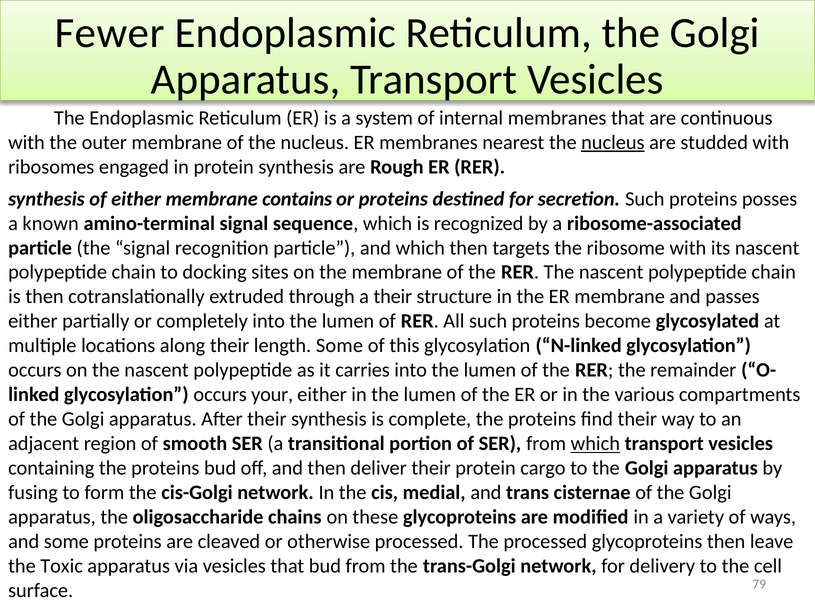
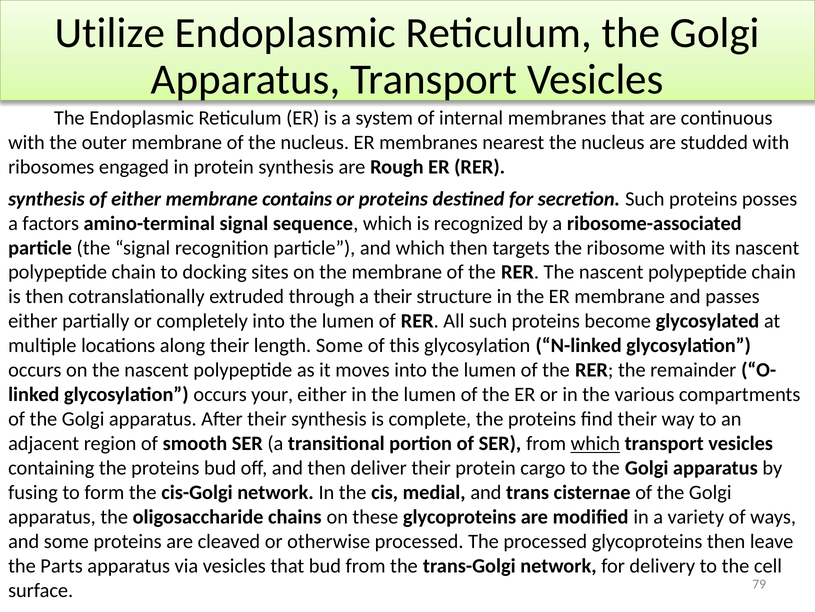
Fewer: Fewer -> Utilize
nucleus at (613, 142) underline: present -> none
known: known -> factors
carries: carries -> moves
Toxic: Toxic -> Parts
